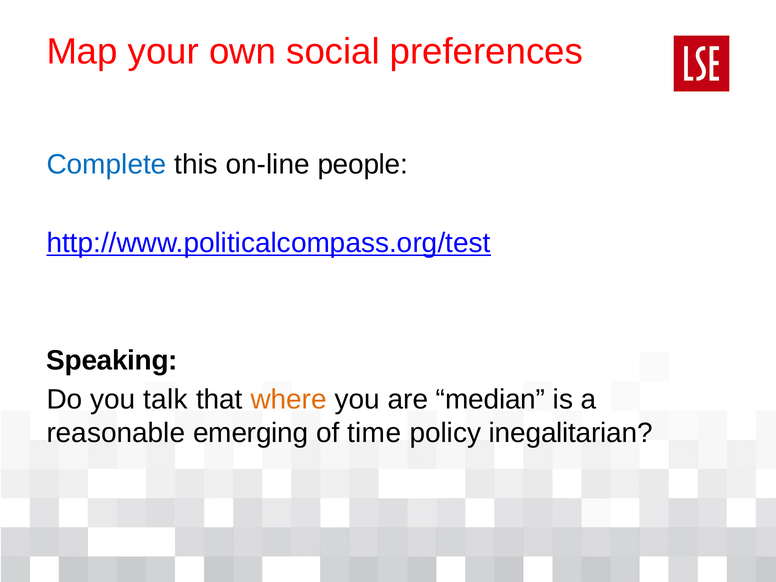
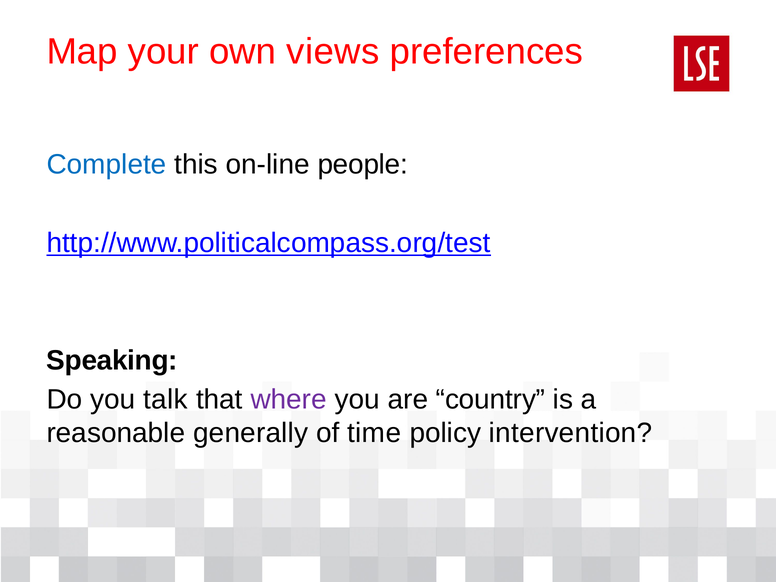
social: social -> views
where colour: orange -> purple
median: median -> country
emerging: emerging -> generally
inegalitarian: inegalitarian -> intervention
